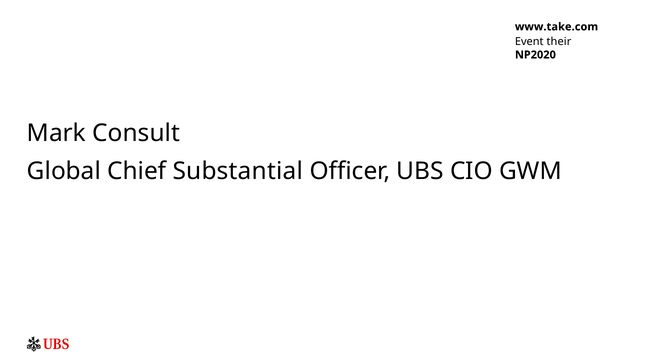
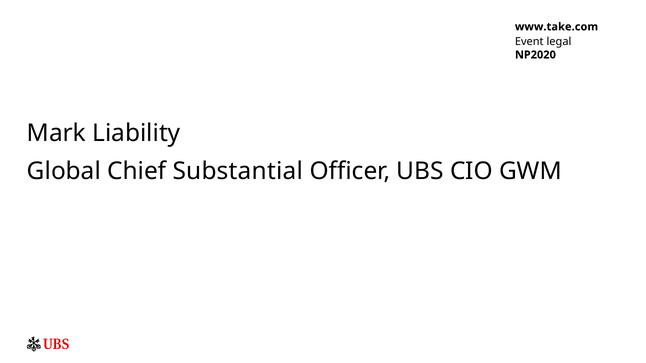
their: their -> legal
Consult: Consult -> Liability
